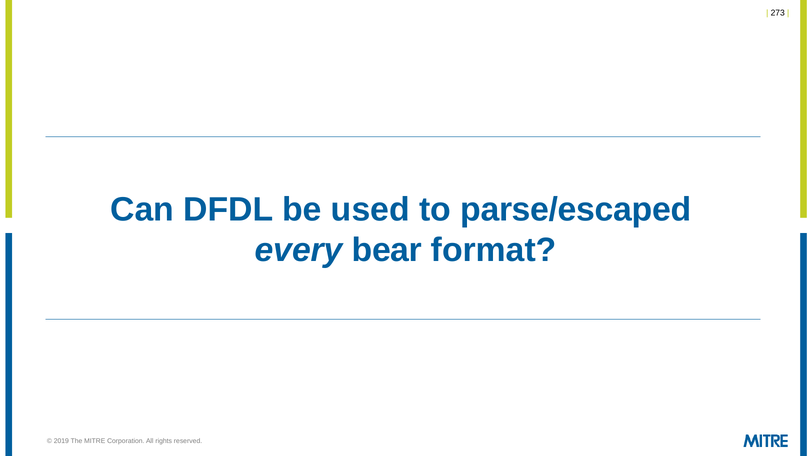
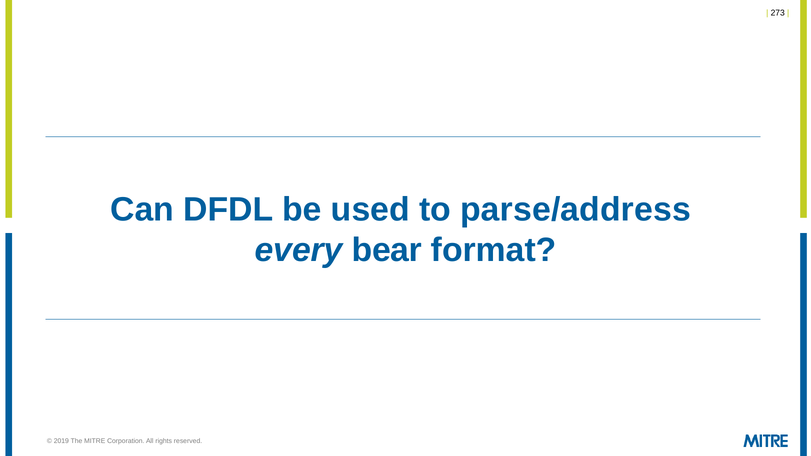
parse/escaped: parse/escaped -> parse/address
